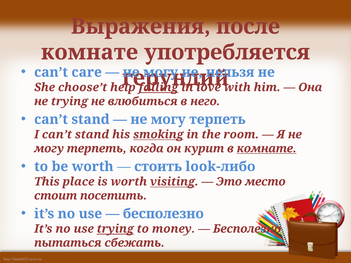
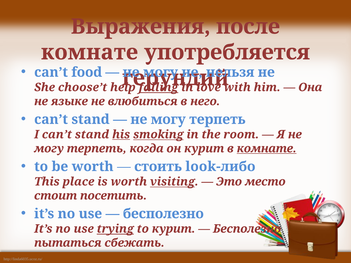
care: care -> food
не trying: trying -> языке
his underline: none -> present
to money: money -> курит
